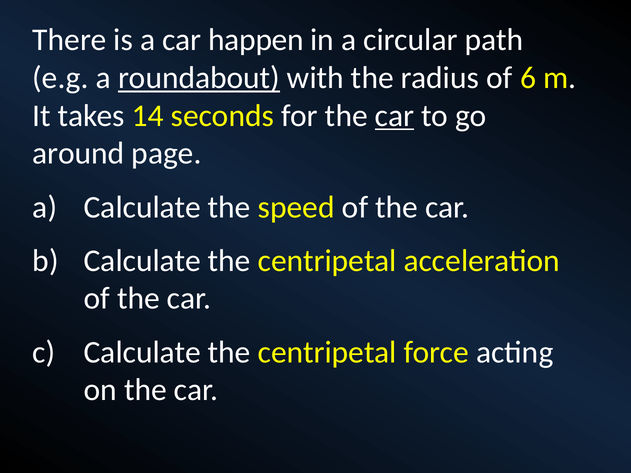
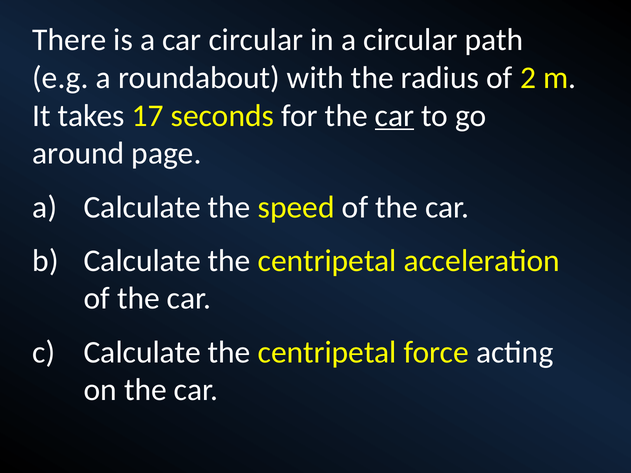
car happen: happen -> circular
roundabout underline: present -> none
6: 6 -> 2
14: 14 -> 17
